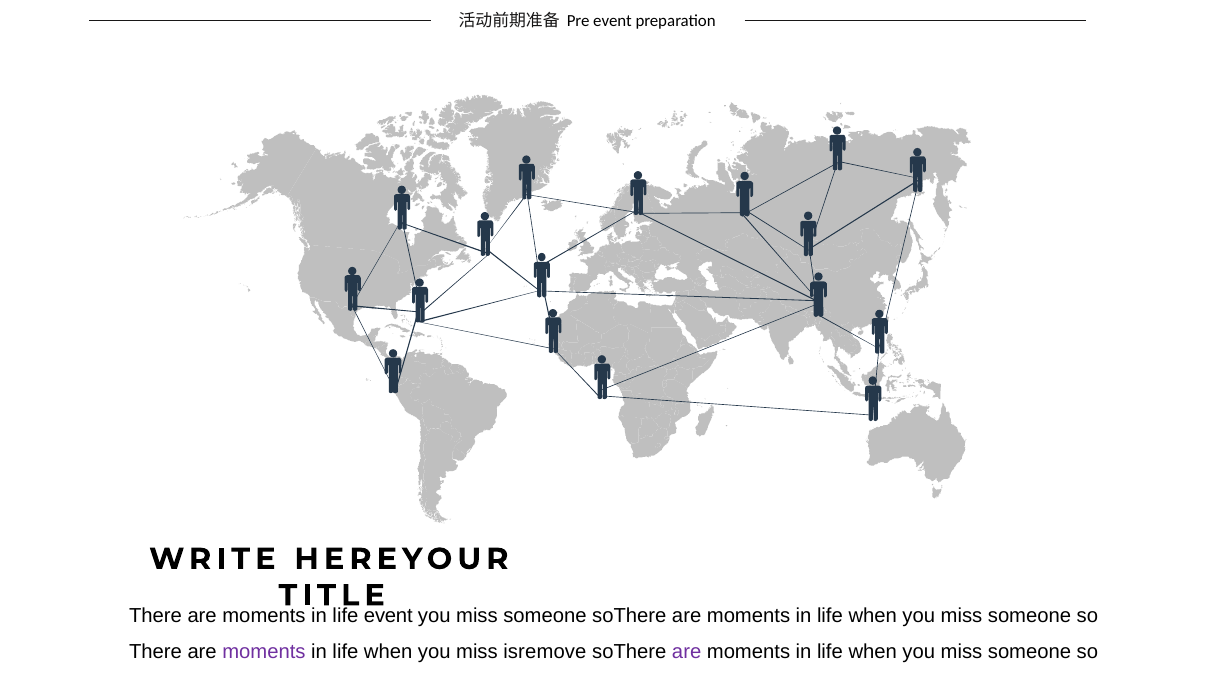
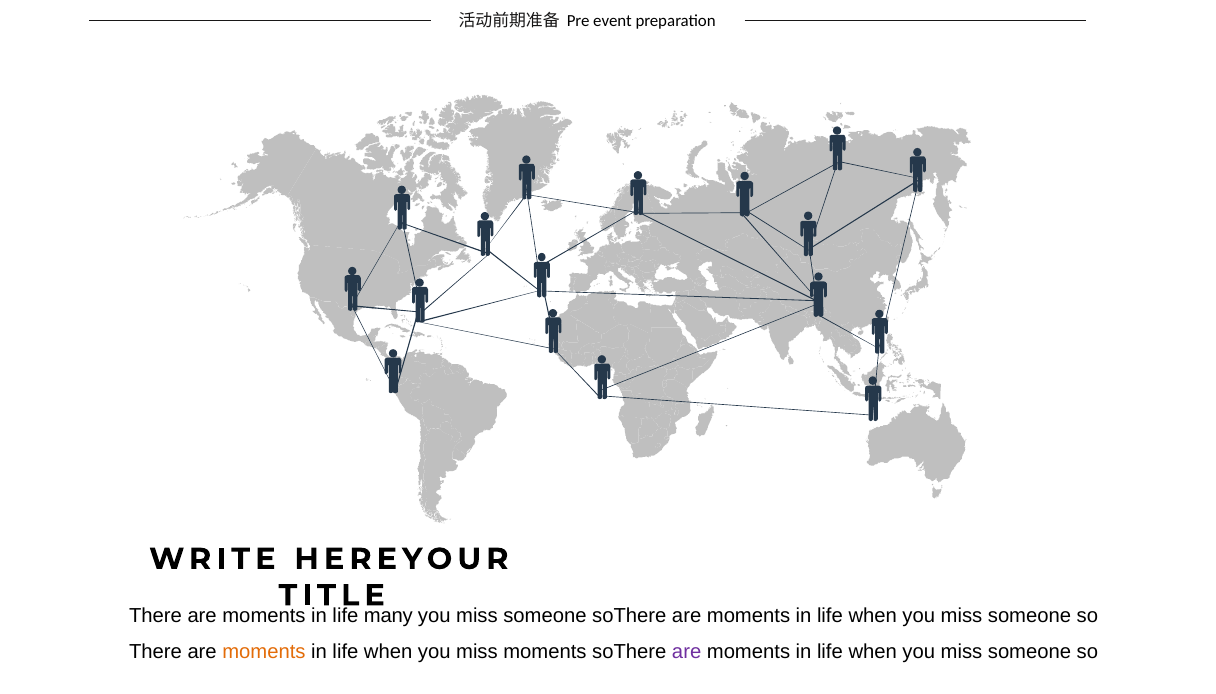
event at (388, 616): event -> many
moments at (264, 652) colour: purple -> orange
miss isremove: isremove -> moments
